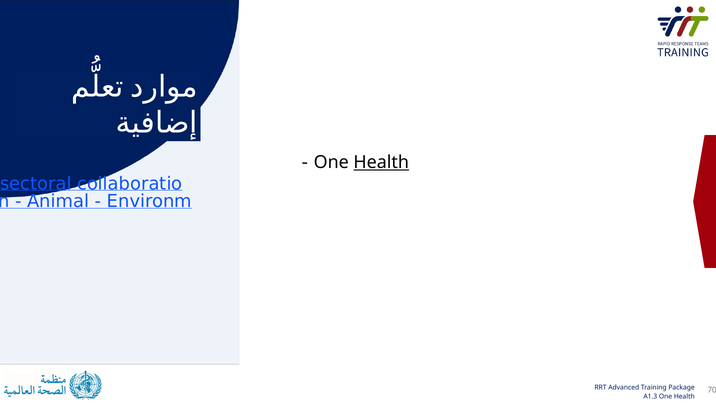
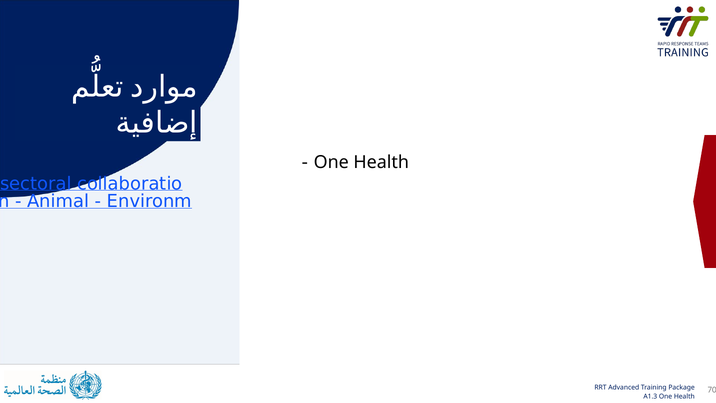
Health at (381, 162) underline: present -> none
